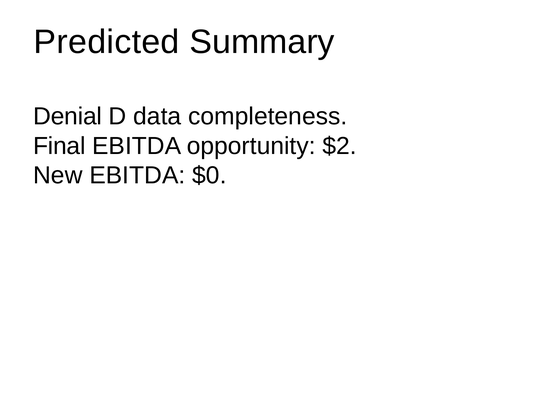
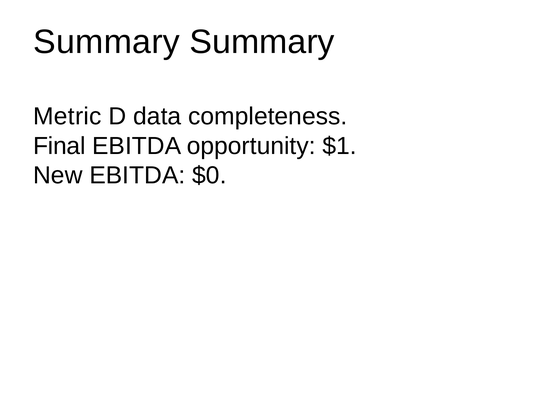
Predicted at (107, 42): Predicted -> Summary
Denial: Denial -> Metric
$2: $2 -> $1
